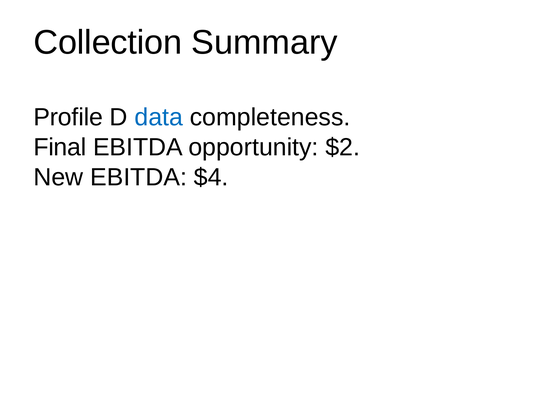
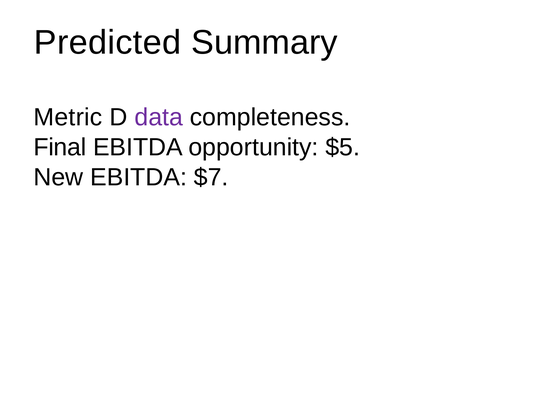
Collection: Collection -> Predicted
Profile: Profile -> Metric
data colour: blue -> purple
$2: $2 -> $5
$4: $4 -> $7
